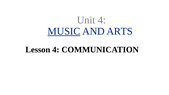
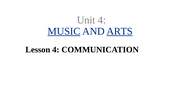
ARTS underline: none -> present
